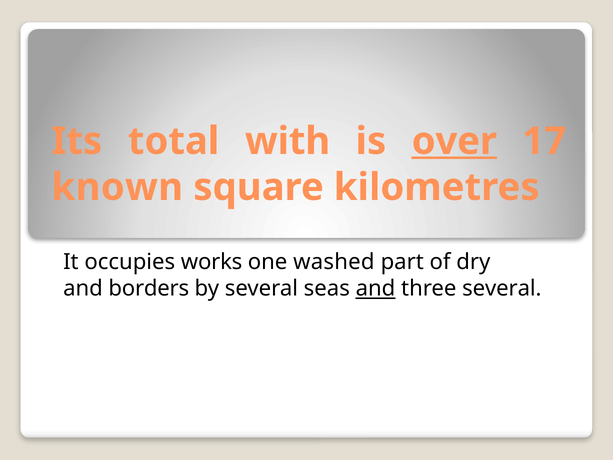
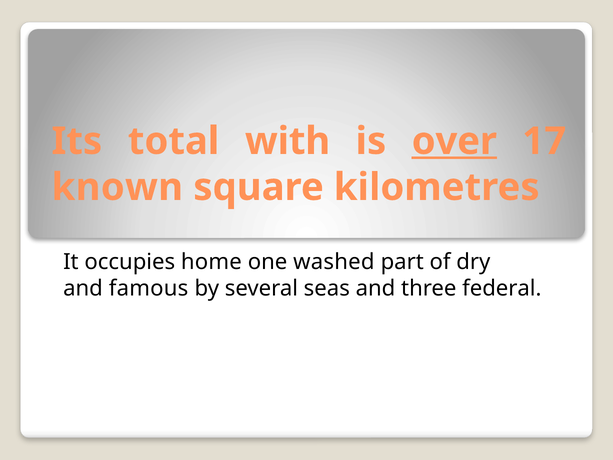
works: works -> home
borders: borders -> famous
and at (376, 288) underline: present -> none
three several: several -> federal
